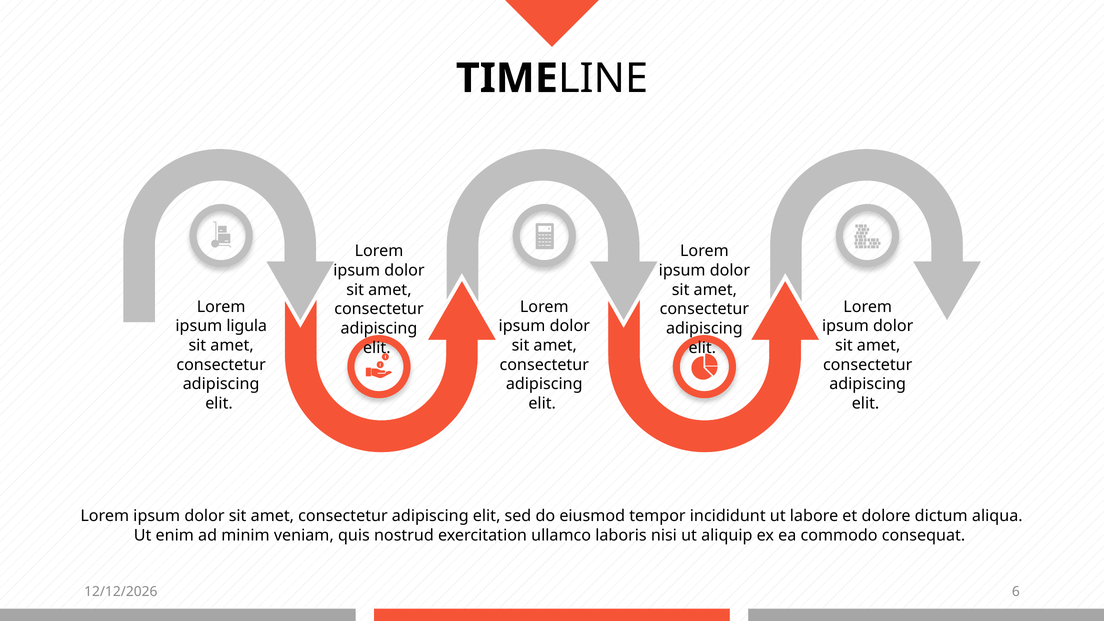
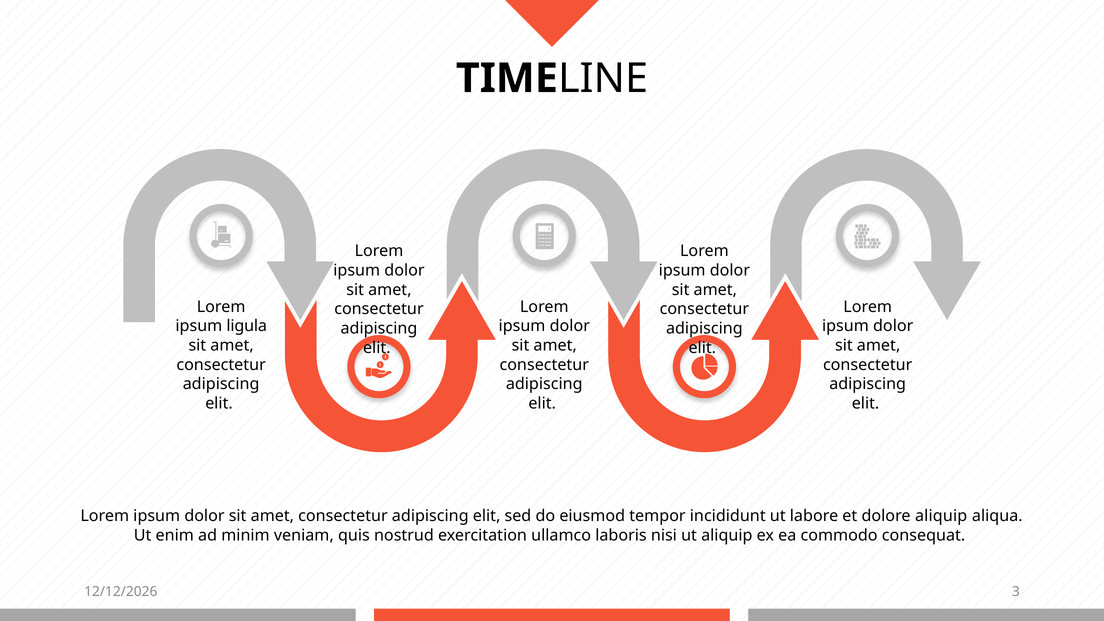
dolore dictum: dictum -> aliquip
6: 6 -> 3
